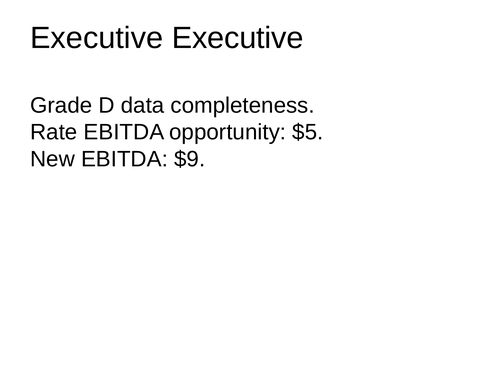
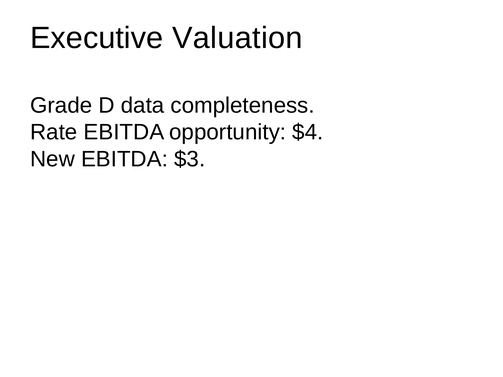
Executive Executive: Executive -> Valuation
$5: $5 -> $4
$9: $9 -> $3
